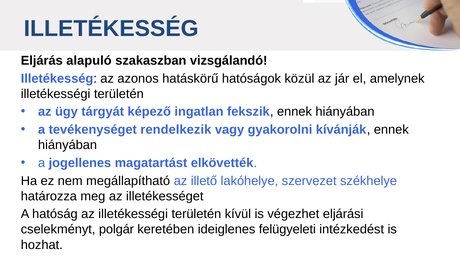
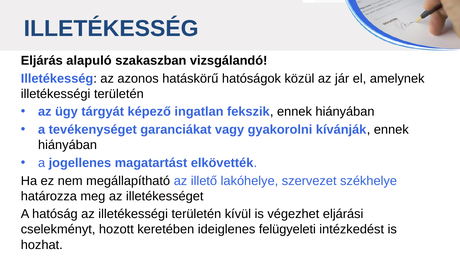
rendelkezik: rendelkezik -> garanciákat
polgár: polgár -> hozott
